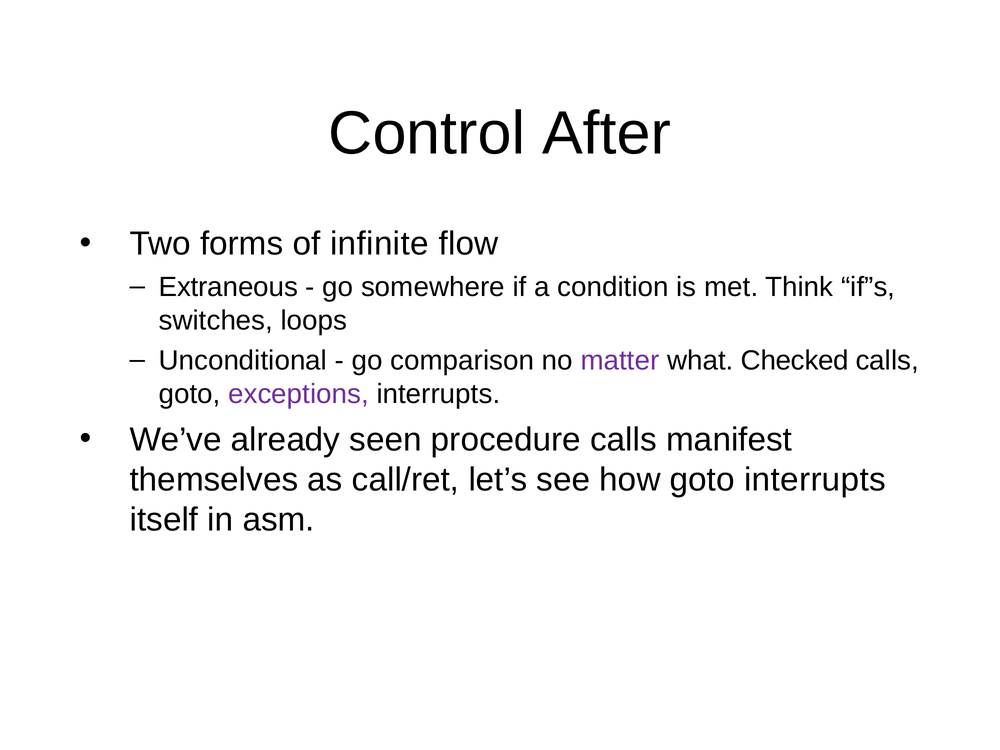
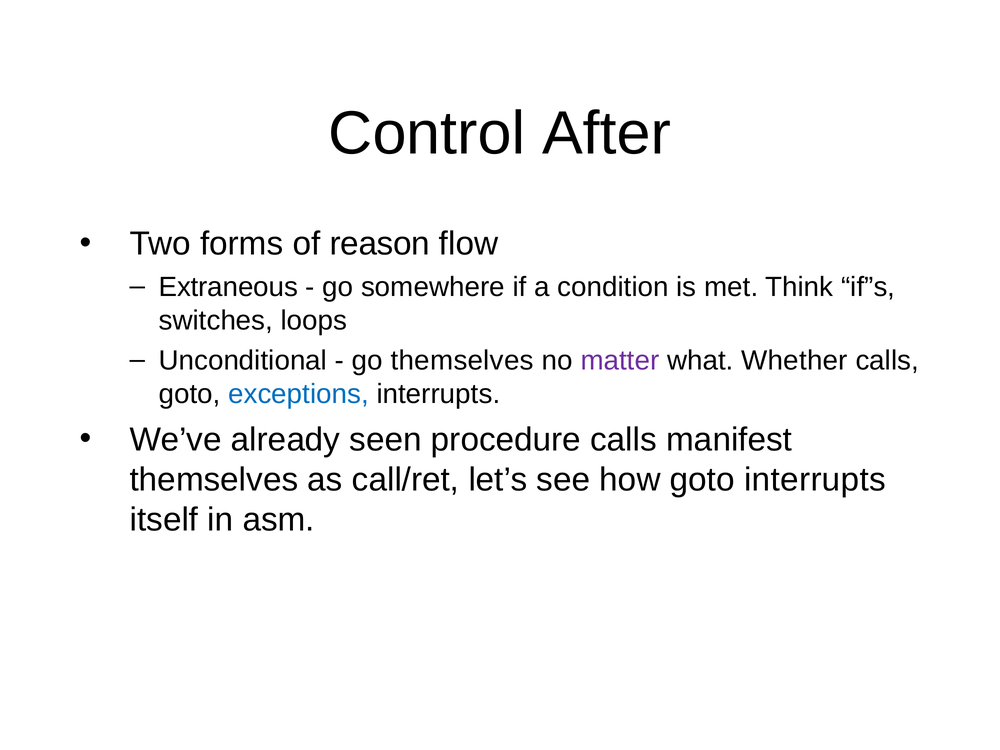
infinite: infinite -> reason
go comparison: comparison -> themselves
Checked: Checked -> Whether
exceptions colour: purple -> blue
